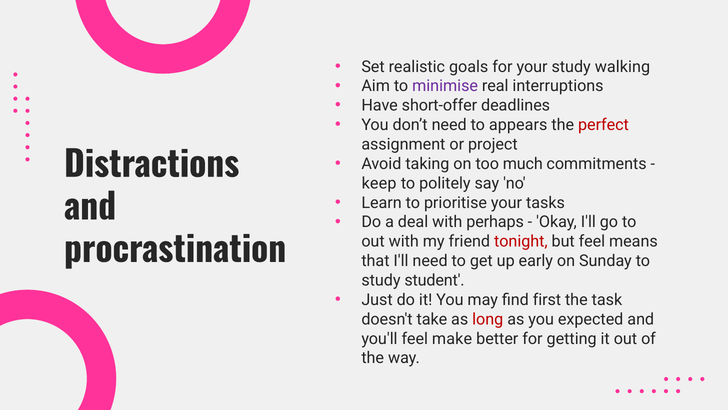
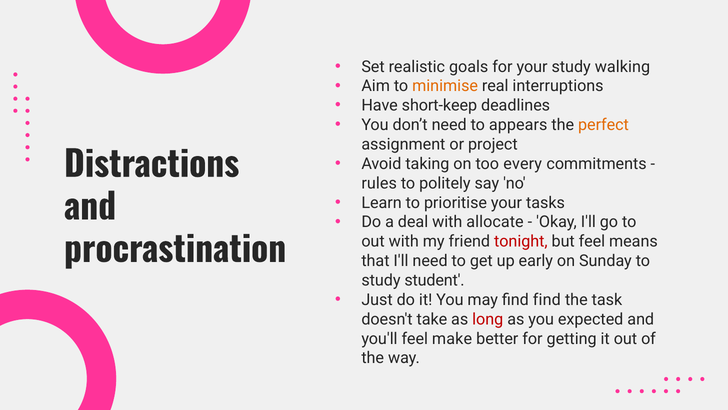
minimise colour: purple -> orange
short-offer: short-offer -> short-keep
perfect colour: red -> orange
much: much -> every
keep: keep -> rules
perhaps: perhaps -> allocate
find first: first -> find
